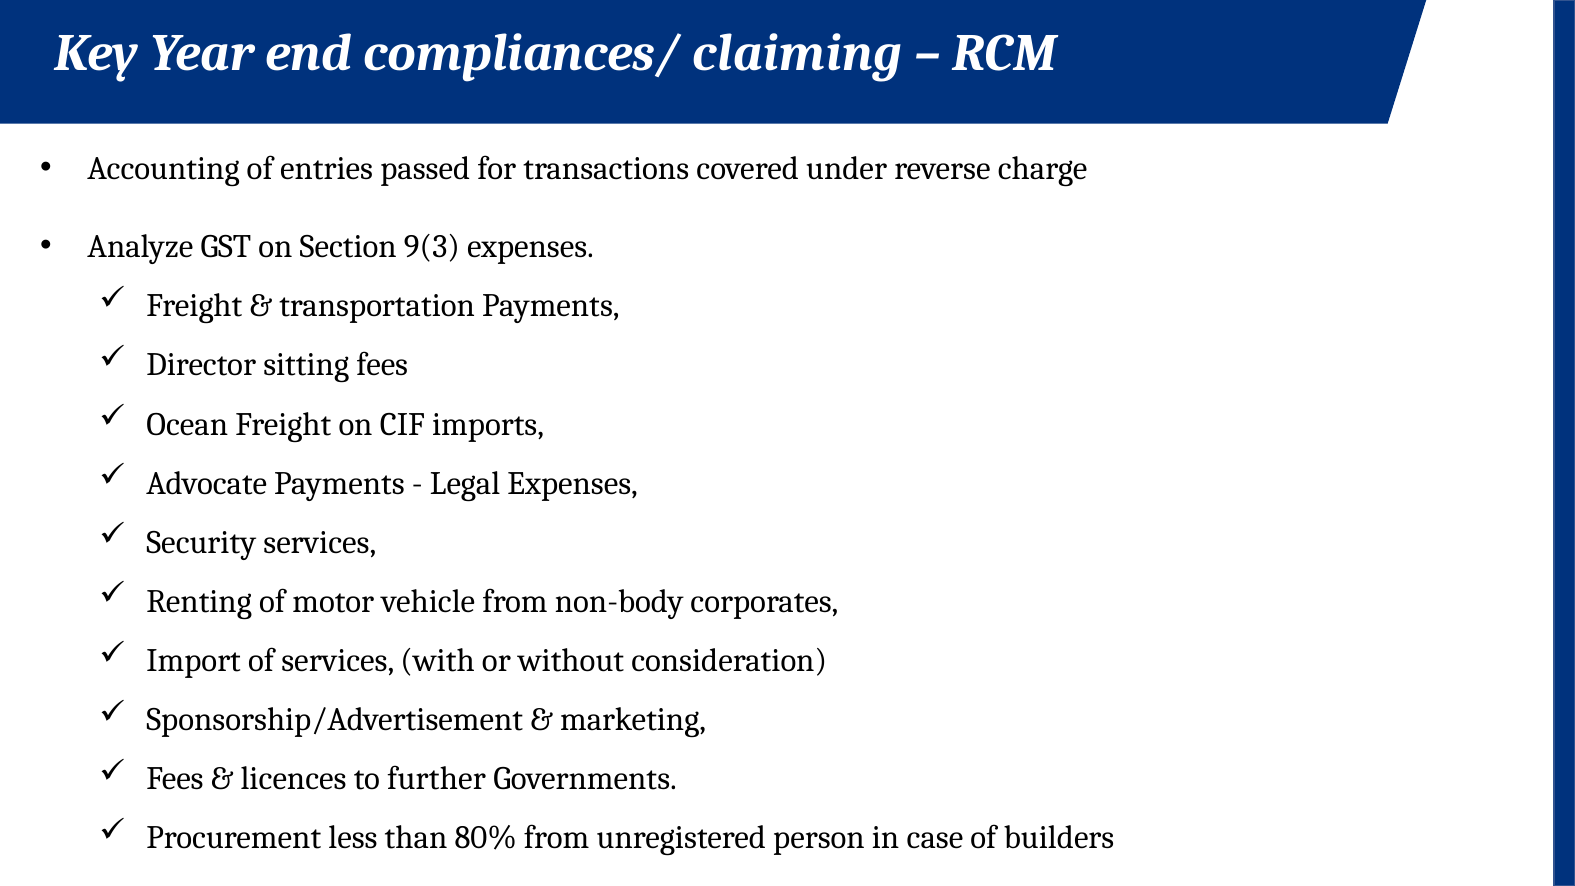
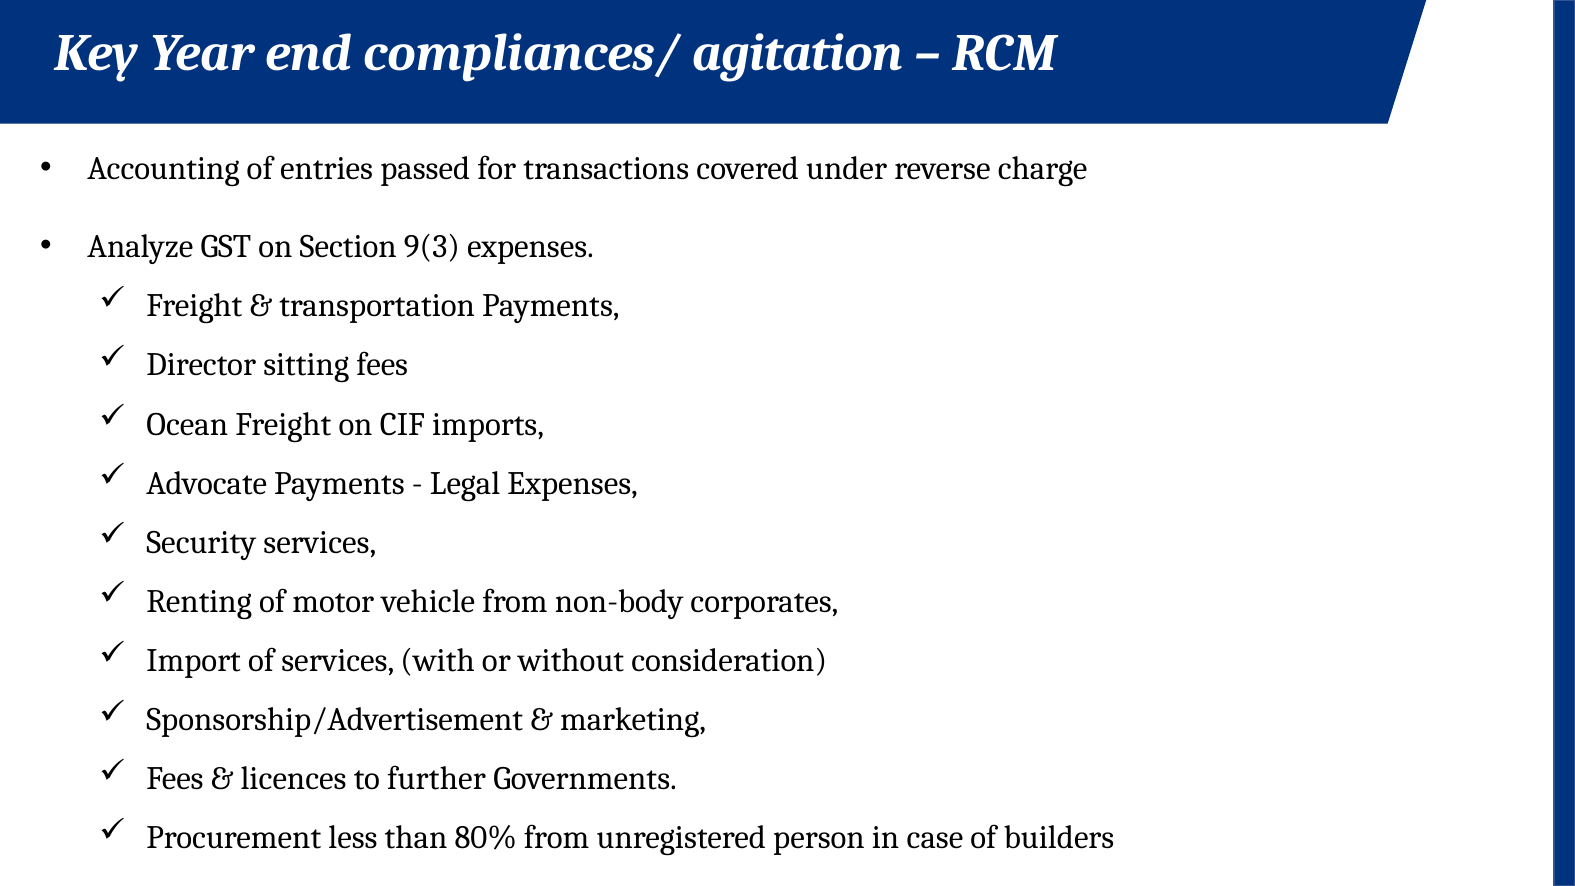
claiming: claiming -> agitation
